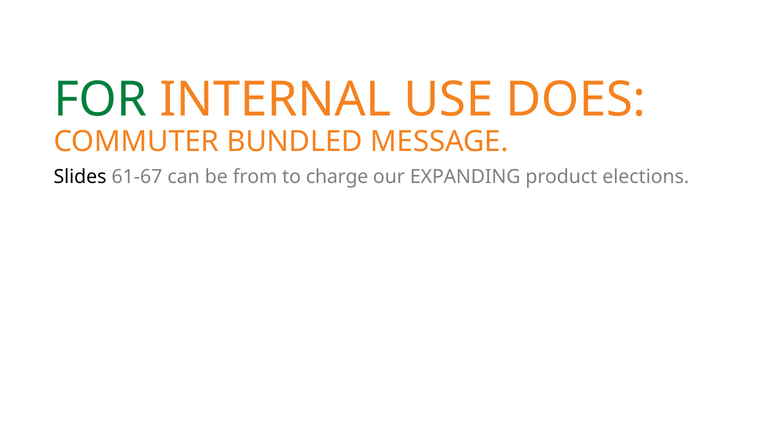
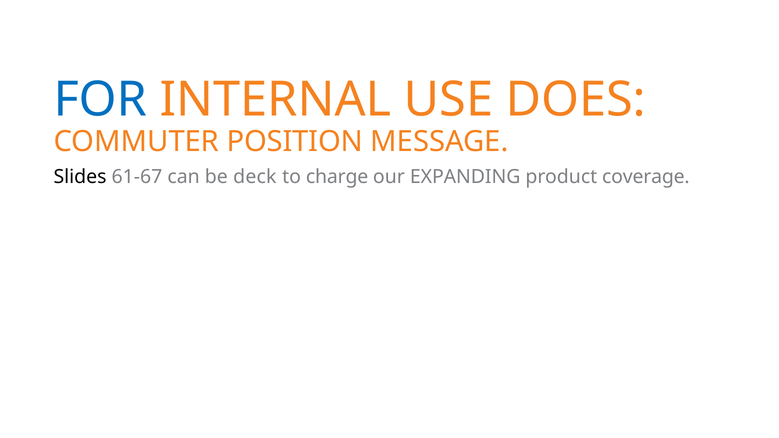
FOR colour: green -> blue
BUNDLED: BUNDLED -> POSITION
from: from -> deck
elections: elections -> coverage
